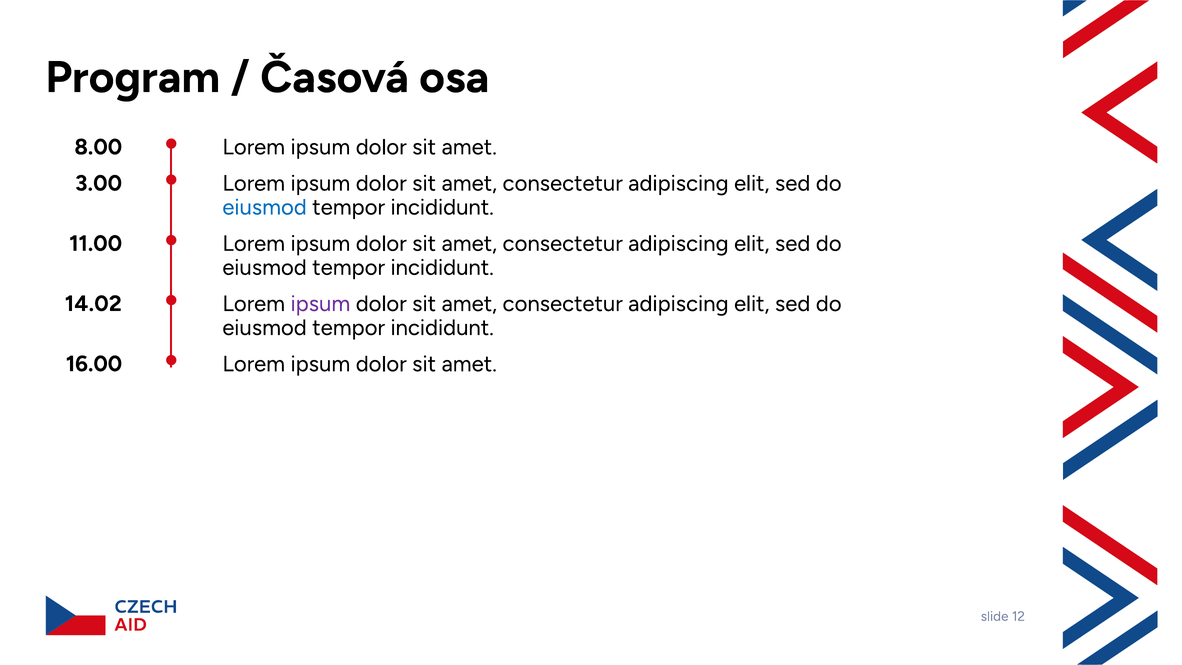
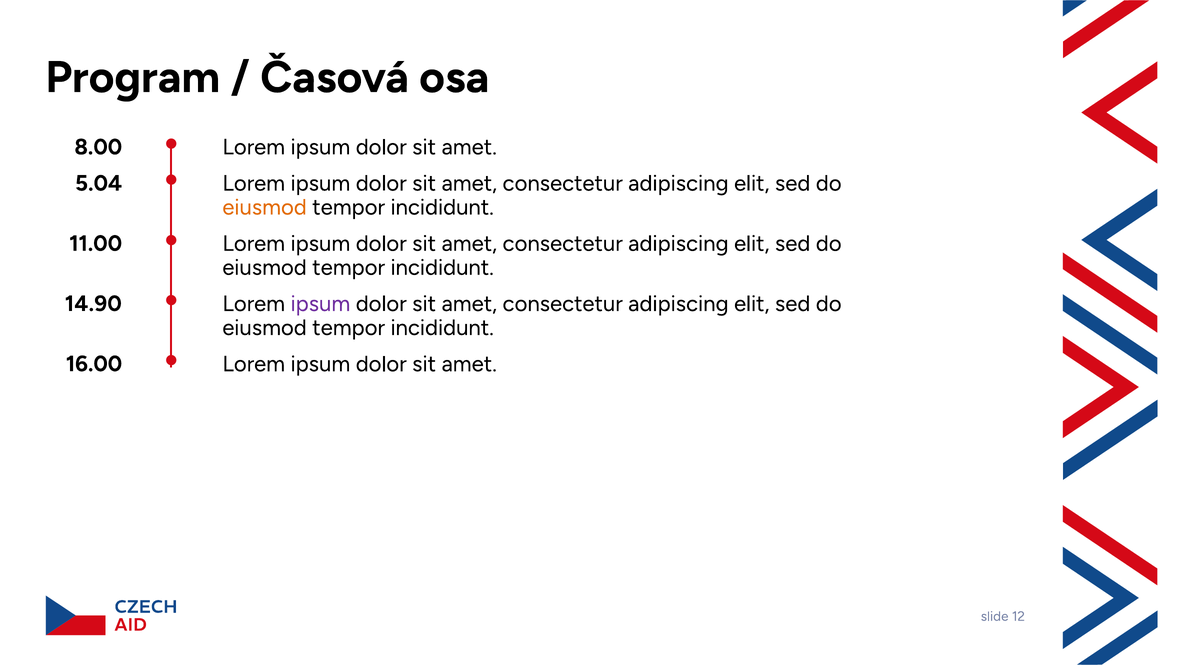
3.00: 3.00 -> 5.04
eiusmod at (265, 207) colour: blue -> orange
14.02: 14.02 -> 14.90
